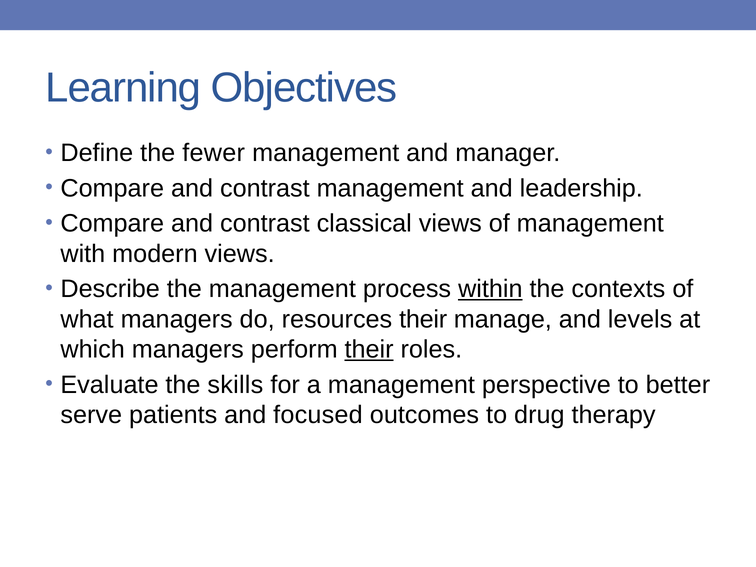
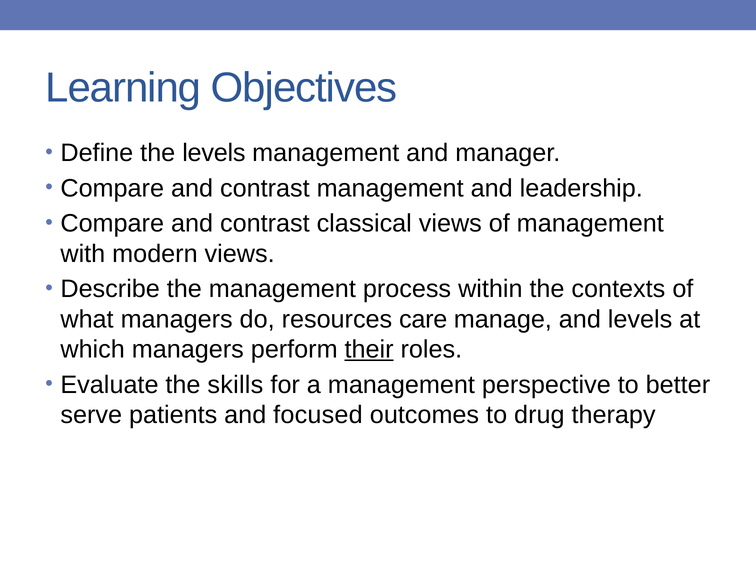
the fewer: fewer -> levels
within underline: present -> none
resources their: their -> care
